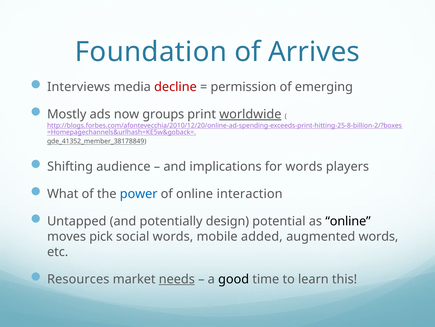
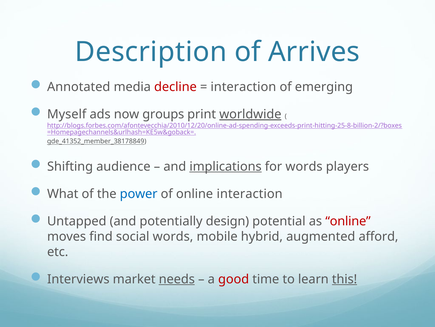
Foundation: Foundation -> Description
Interviews: Interviews -> Annotated
permission at (243, 87): permission -> interaction
Mostly: Mostly -> Myself
implications underline: none -> present
online at (348, 221) colour: black -> red
pick: pick -> find
added: added -> hybrid
augmented words: words -> afford
Resources: Resources -> Interviews
good colour: black -> red
this underline: none -> present
